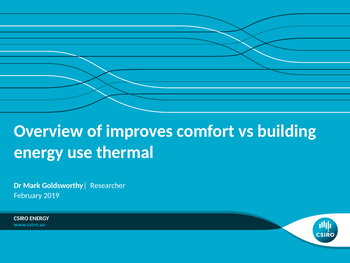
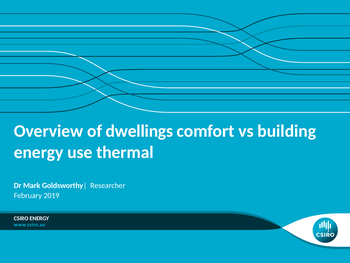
improves: improves -> dwellings
